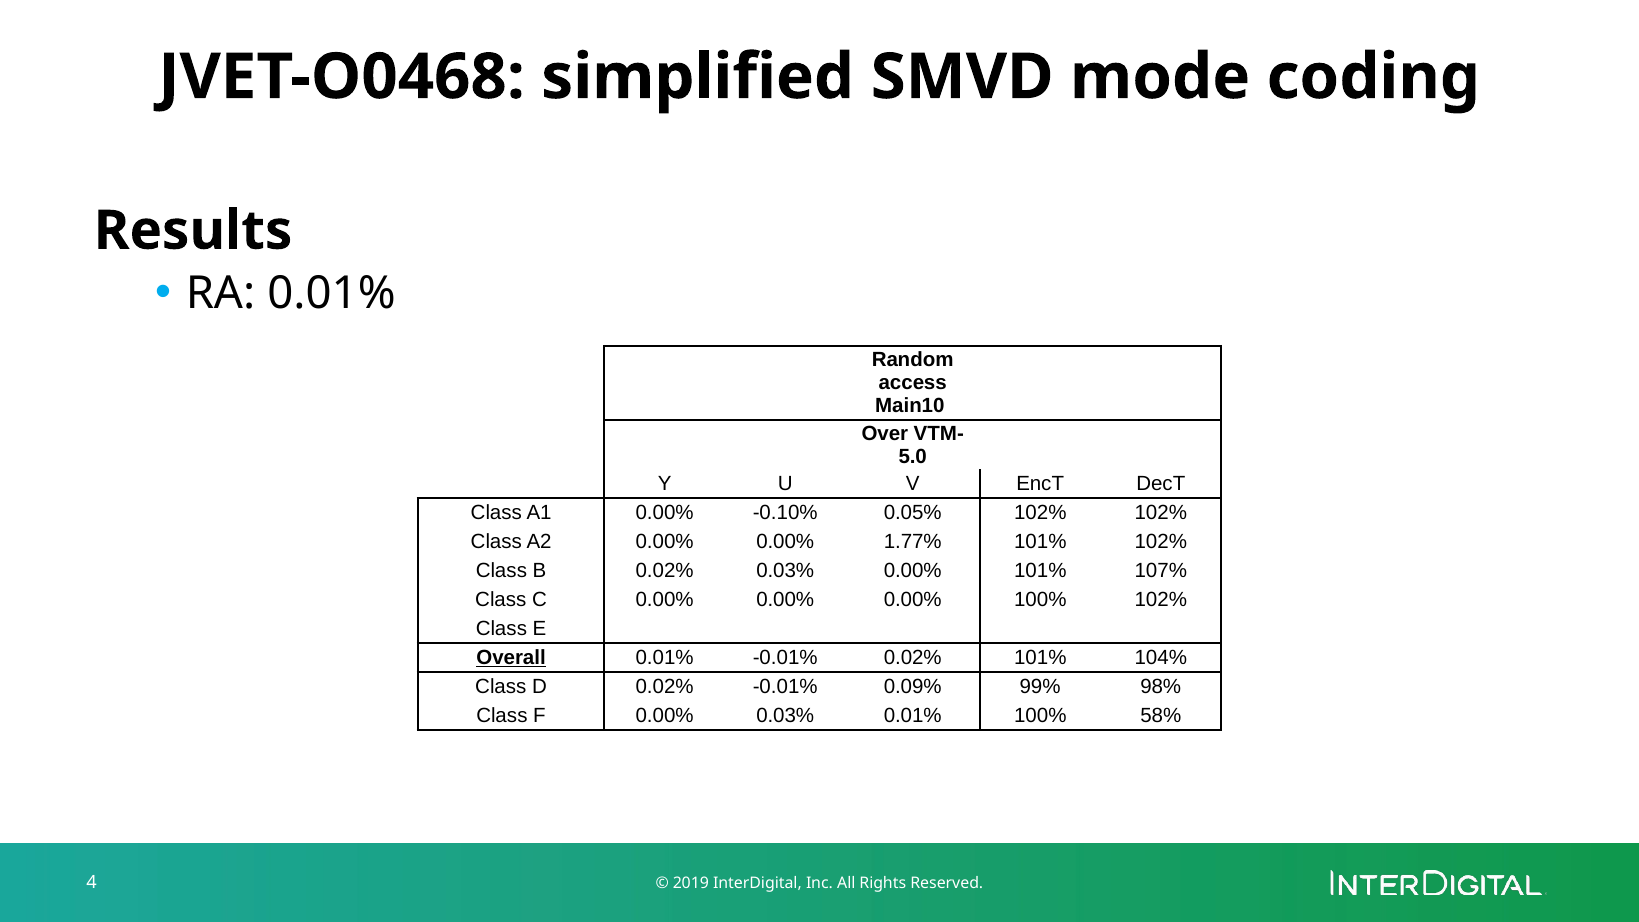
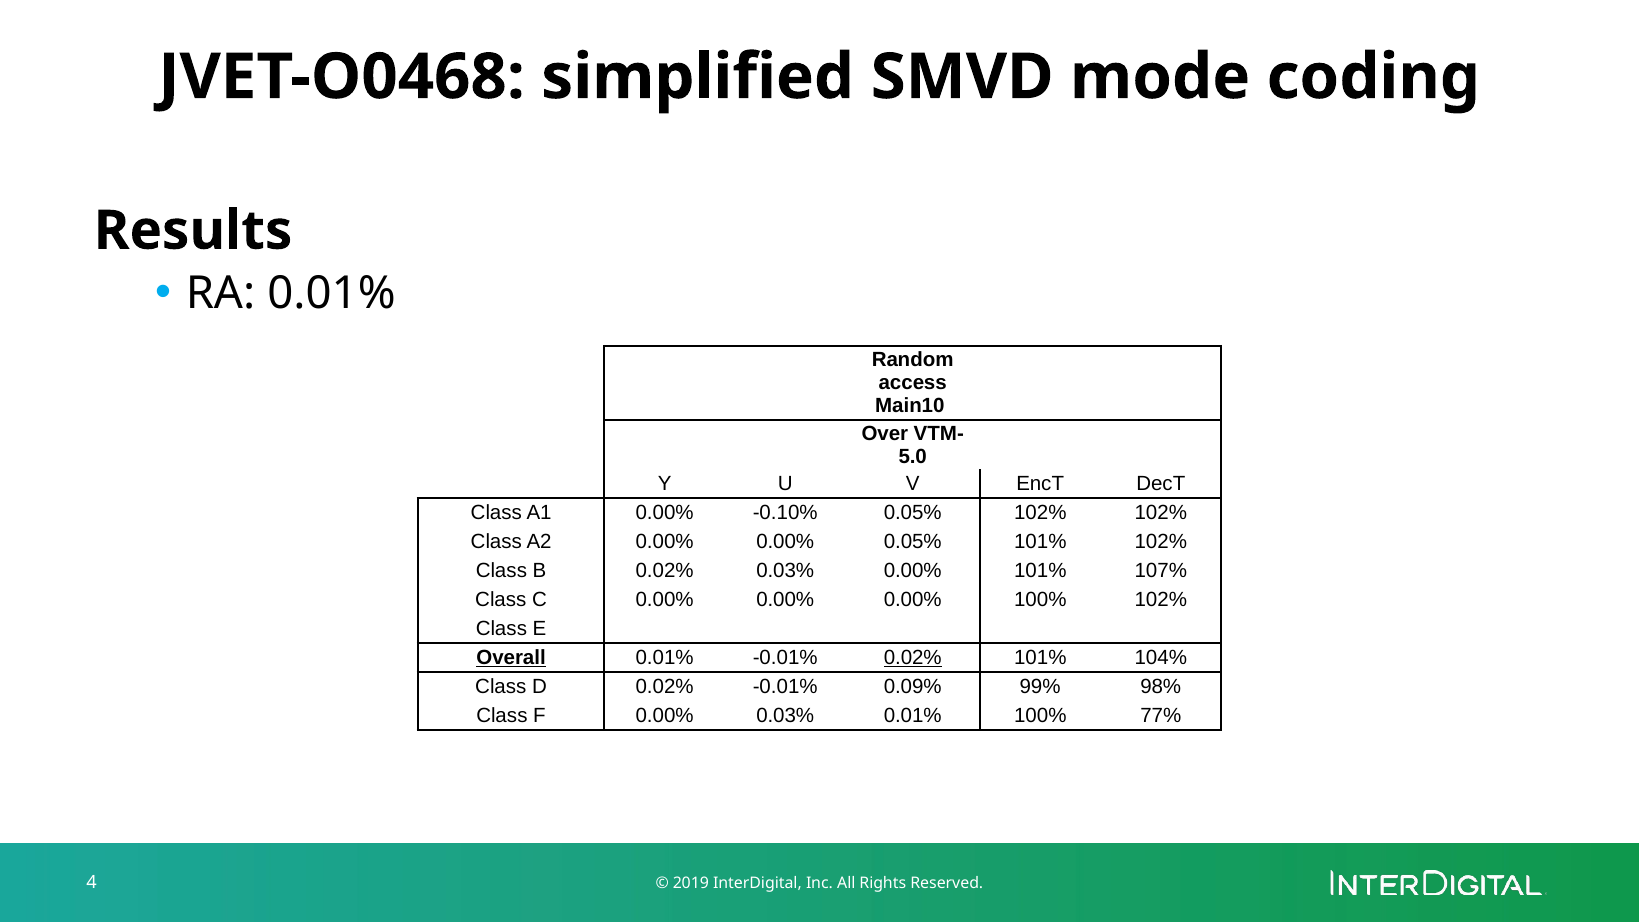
0.00% 1.77%: 1.77% -> 0.05%
0.02% at (913, 658) underline: none -> present
58%: 58% -> 77%
